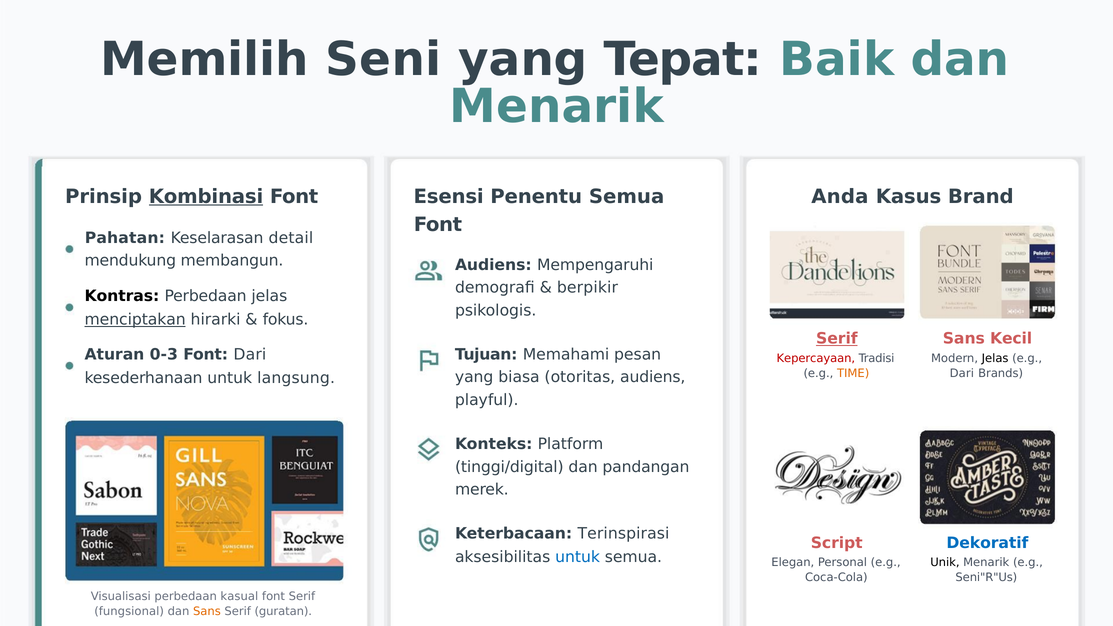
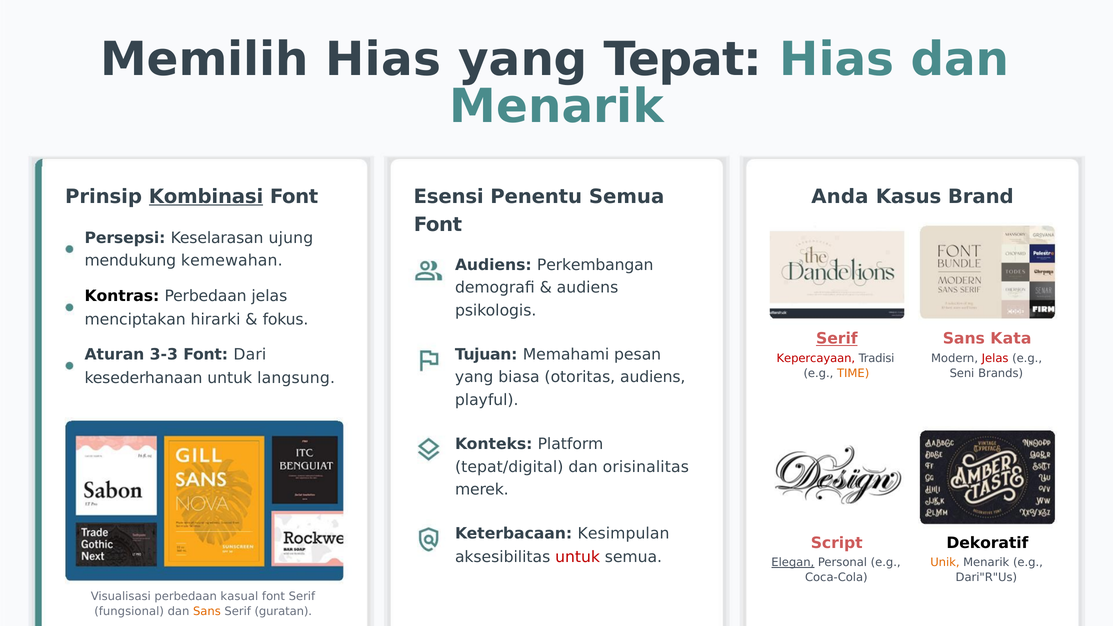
Memilih Seni: Seni -> Hias
Tepat Baik: Baik -> Hias
Pahatan: Pahatan -> Persepsi
detail: detail -> ujung
membangun: membangun -> kemewahan
Mempengaruhi: Mempengaruhi -> Perkembangan
berpikir at (587, 288): berpikir -> audiens
menciptakan underline: present -> none
Kecil: Kecil -> Kata
0-3: 0-3 -> 3-3
Jelas at (995, 358) colour: black -> red
Dari at (962, 373): Dari -> Seni
tinggi/digital: tinggi/digital -> tepat/digital
pandangan: pandangan -> orisinalitas
Terinspirasi: Terinspirasi -> Kesimpulan
Dekoratif colour: blue -> black
untuk at (578, 557) colour: blue -> red
Elegan underline: none -> present
Unik colour: black -> orange
Seni"R"Us: Seni"R"Us -> Dari"R"Us
